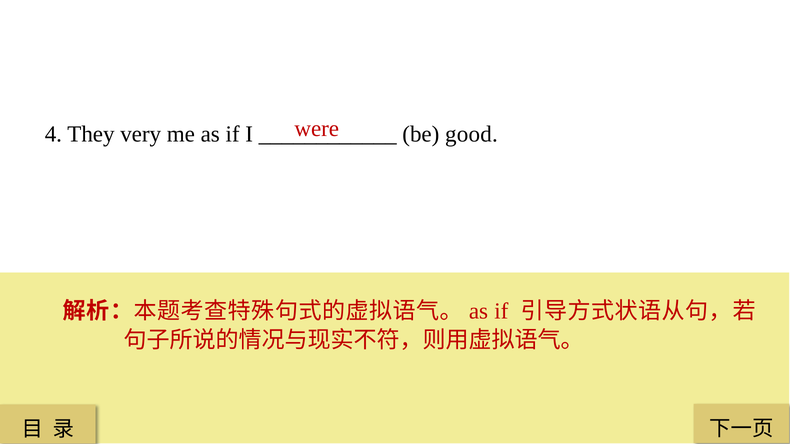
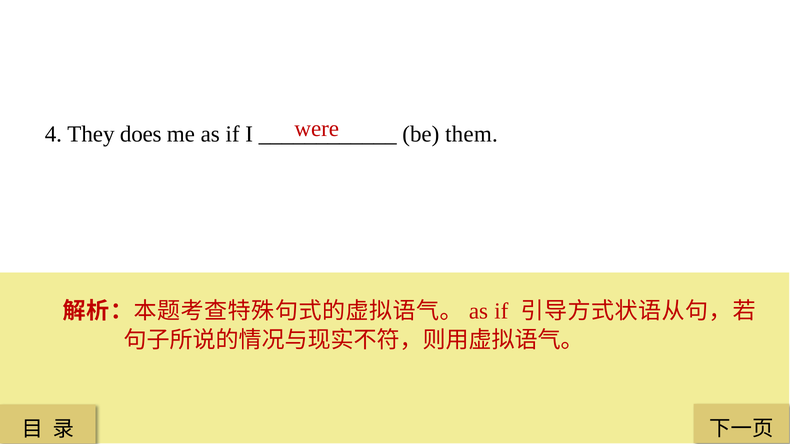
very: very -> does
good: good -> them
